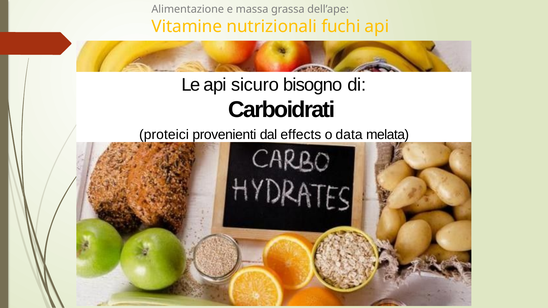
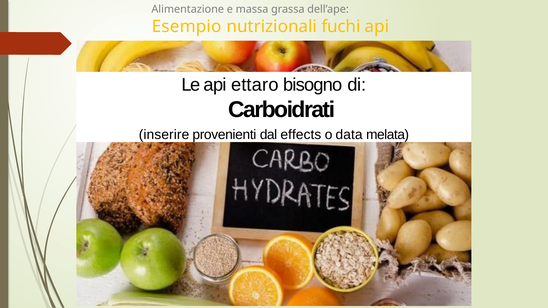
Vitamine: Vitamine -> Esempio
sicuro: sicuro -> ettaro
proteici: proteici -> inserire
